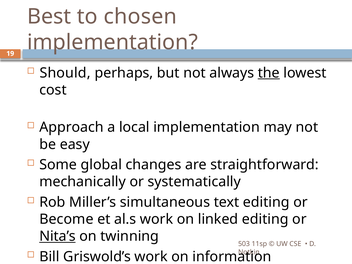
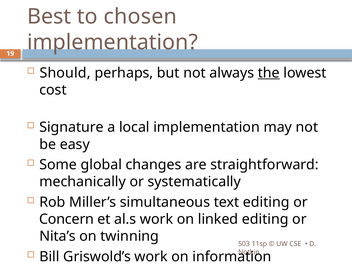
Approach: Approach -> Signature
Become: Become -> Concern
Nita’s underline: present -> none
